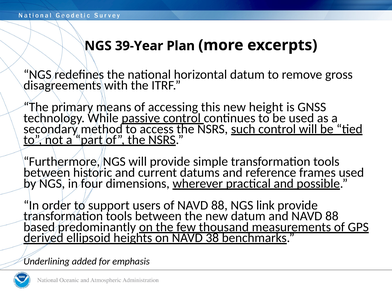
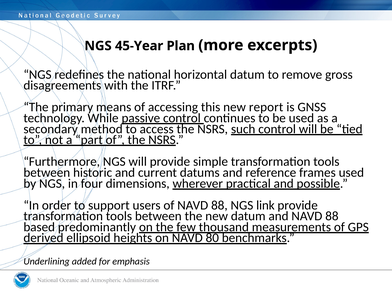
39-Year: 39-Year -> 45-Year
height: height -> report
38: 38 -> 80
